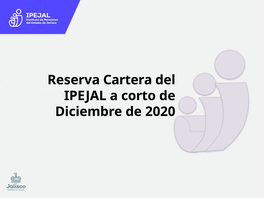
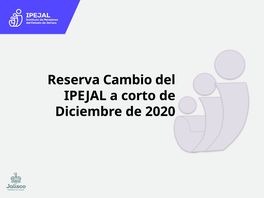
Cartera: Cartera -> Cambio
